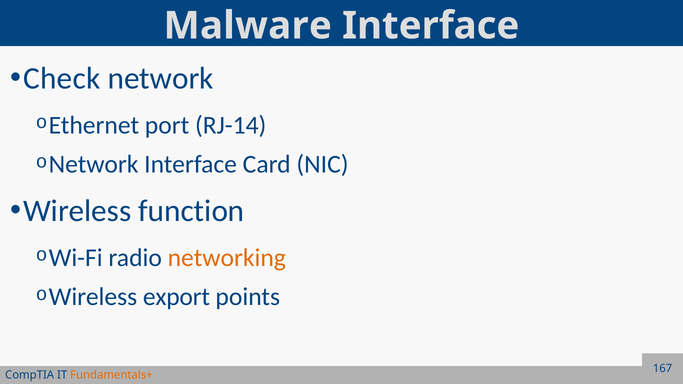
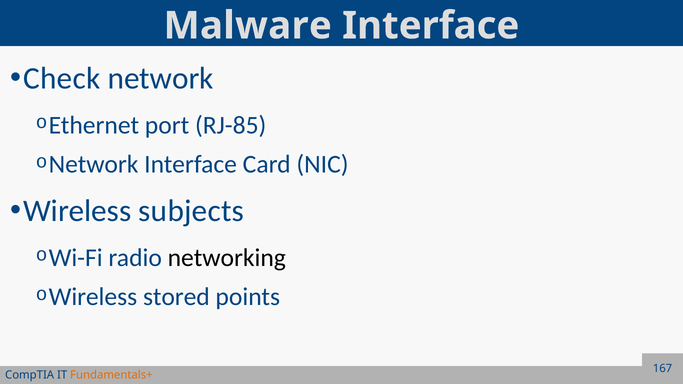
RJ-14: RJ-14 -> RJ-85
function: function -> subjects
networking colour: orange -> black
export: export -> stored
